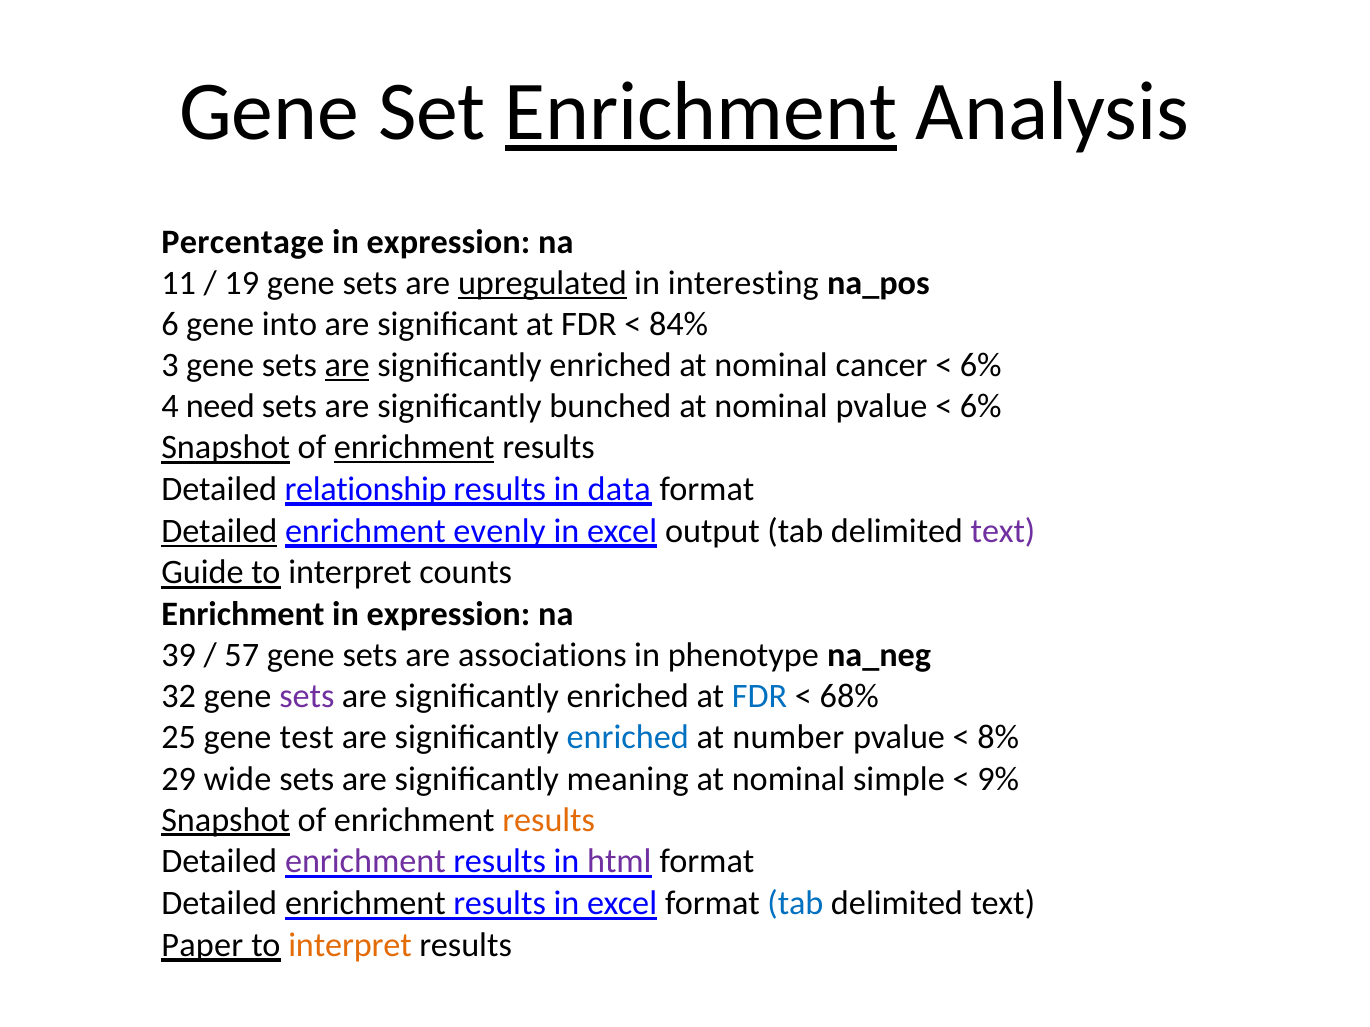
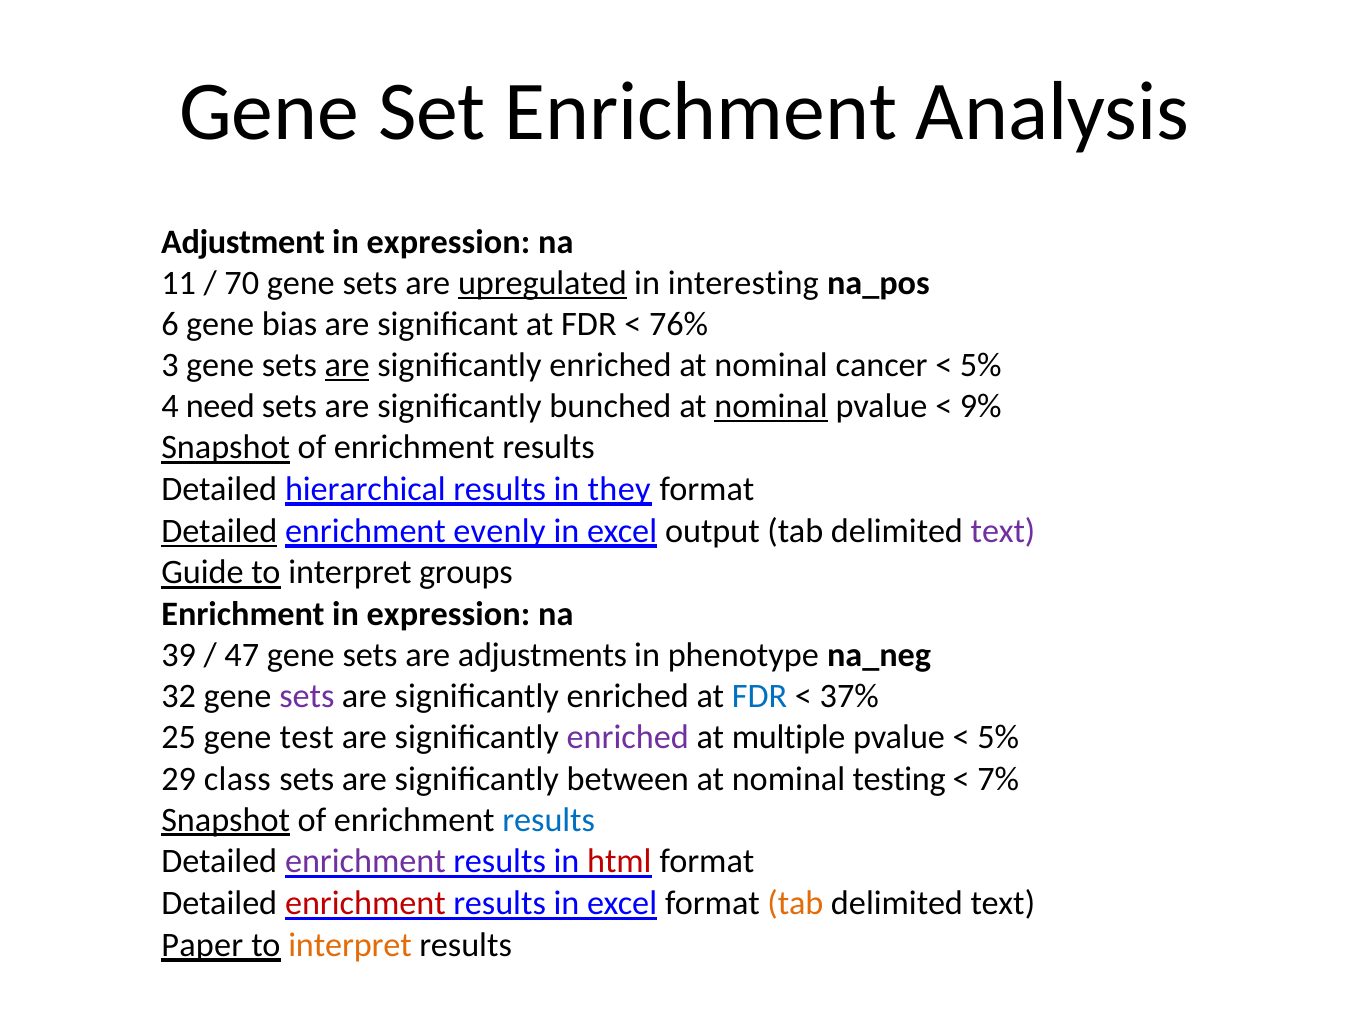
Enrichment at (701, 112) underline: present -> none
Percentage: Percentage -> Adjustment
19: 19 -> 70
into: into -> bias
84%: 84% -> 76%
6% at (981, 365): 6% -> 5%
nominal at (771, 406) underline: none -> present
6% at (981, 406): 6% -> 9%
enrichment at (414, 448) underline: present -> none
relationship: relationship -> hierarchical
data: data -> they
counts: counts -> groups
57: 57 -> 47
associations: associations -> adjustments
68%: 68% -> 37%
enriched at (628, 738) colour: blue -> purple
number: number -> multiple
8% at (998, 738): 8% -> 5%
wide: wide -> class
meaning: meaning -> between
simple: simple -> testing
9%: 9% -> 7%
results at (549, 820) colour: orange -> blue
html colour: purple -> red
enrichment at (365, 904) colour: black -> red
tab at (795, 904) colour: blue -> orange
